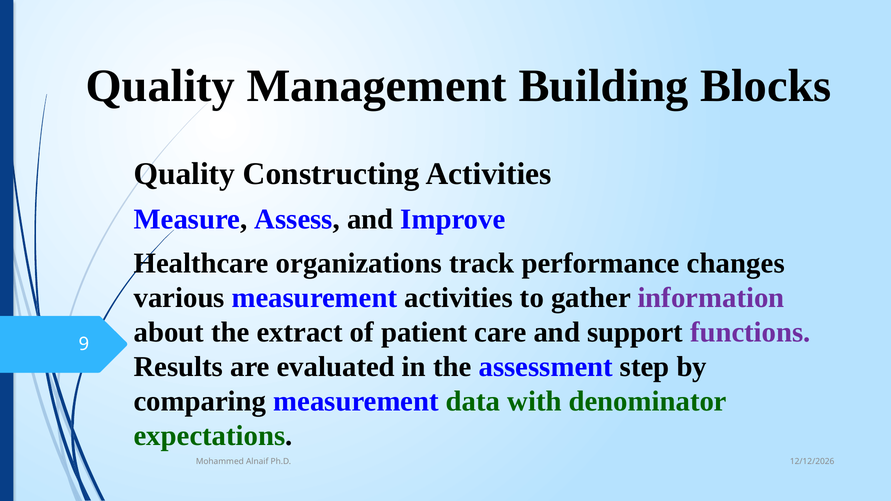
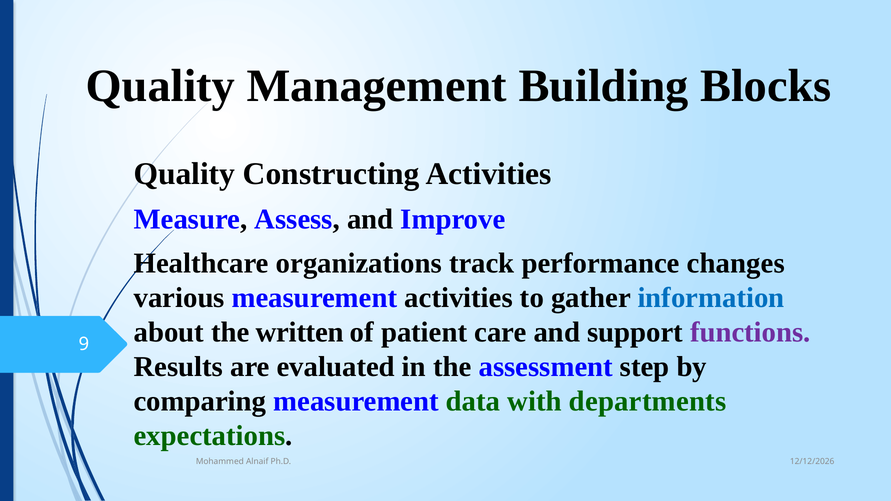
information colour: purple -> blue
extract: extract -> written
denominator: denominator -> departments
